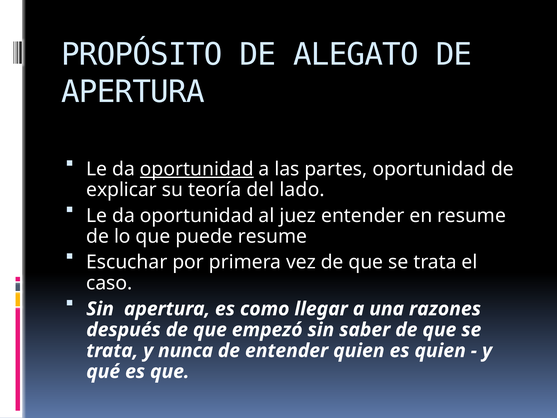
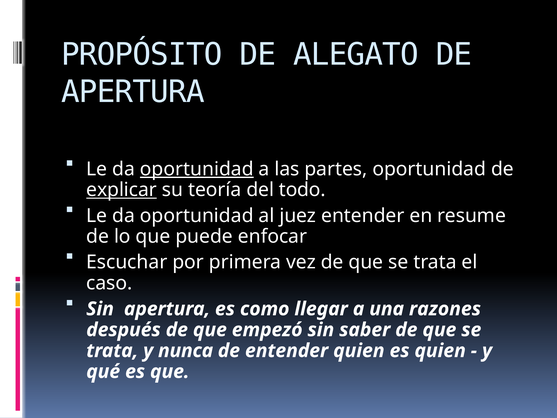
explicar underline: none -> present
lado: lado -> todo
puede resume: resume -> enfocar
